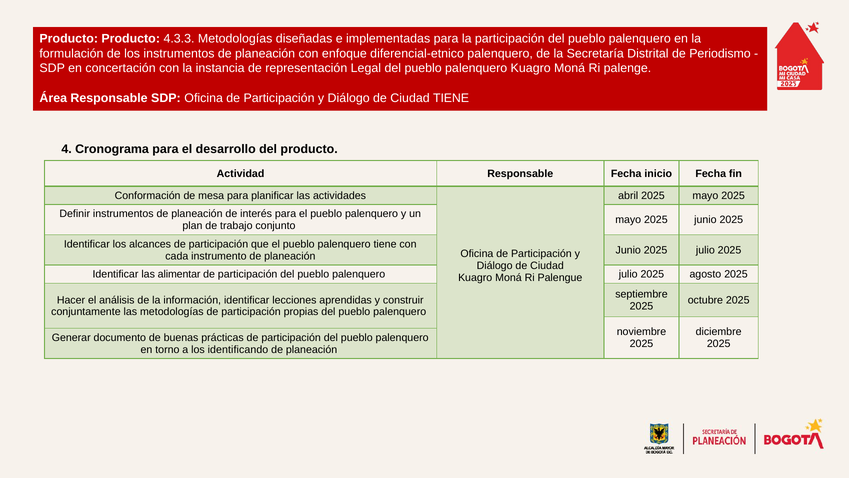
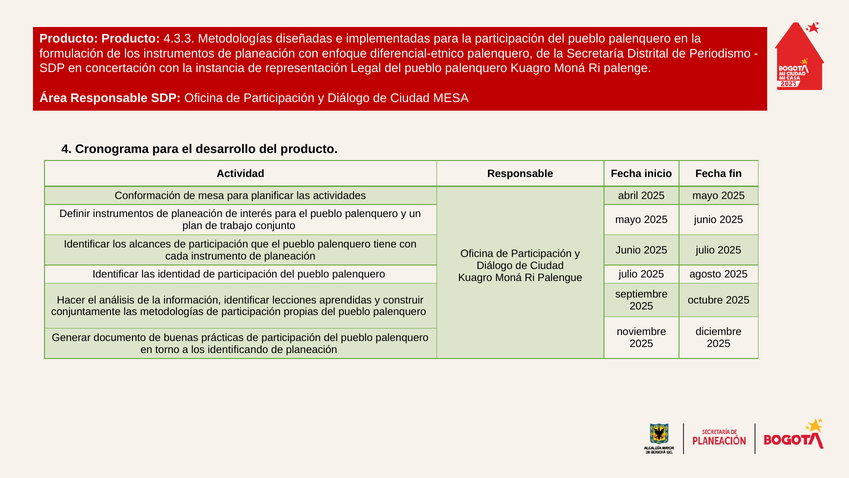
Ciudad TIENE: TIENE -> MESA
alimentar: alimentar -> identidad
